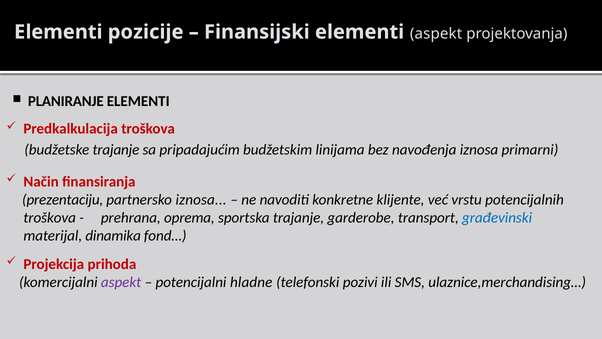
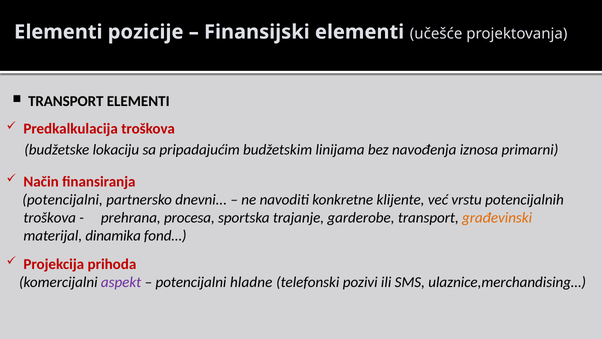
elementi aspekt: aspekt -> učešće
PLANIRANJE at (66, 101): PLANIRANJE -> TRANSPORT
budžetske trajanje: trajanje -> lokaciju
prezentaciju at (63, 200): prezentaciju -> potencijalni
partnersko iznosa: iznosa -> dnevni
oprema: oprema -> procesa
građevinski colour: blue -> orange
